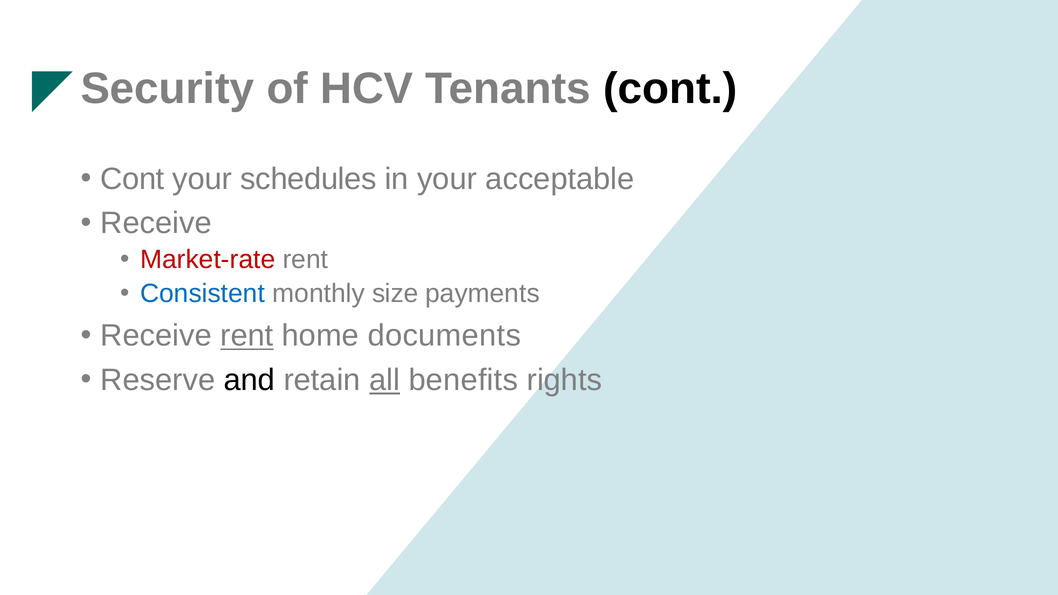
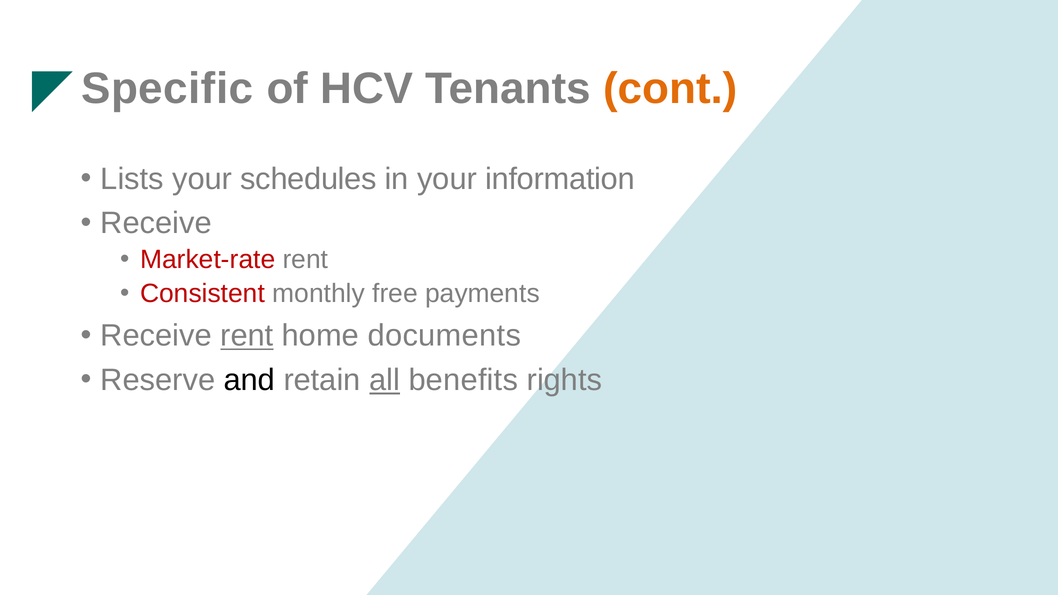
Security: Security -> Specific
cont at (670, 89) colour: black -> orange
Cont at (132, 179): Cont -> Lists
acceptable: acceptable -> information
Consistent colour: blue -> red
size: size -> free
